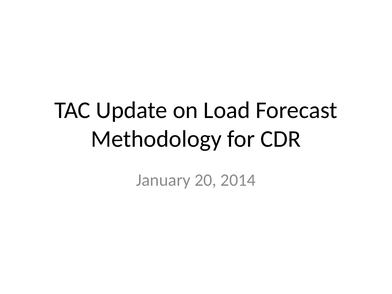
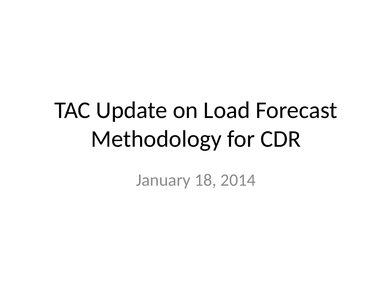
20: 20 -> 18
